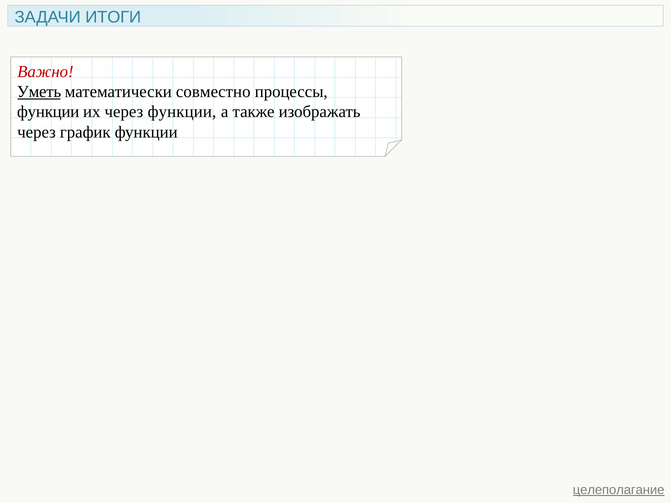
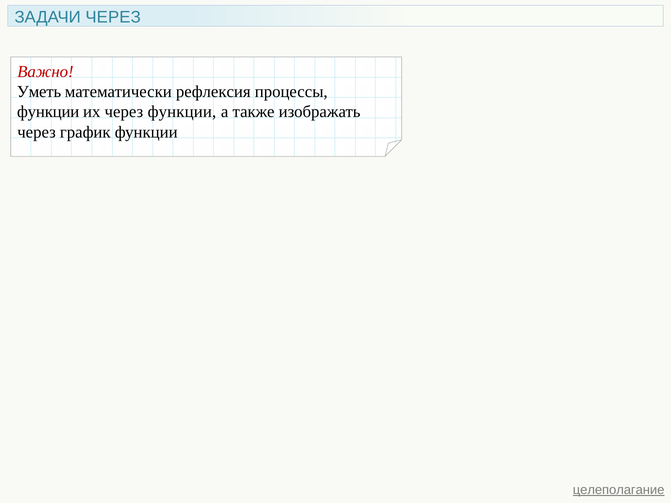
ЗАДАЧИ ИТОГИ: ИТОГИ -> ЧЕРЕЗ
Уметь underline: present -> none
совместно: совместно -> рефлексия
